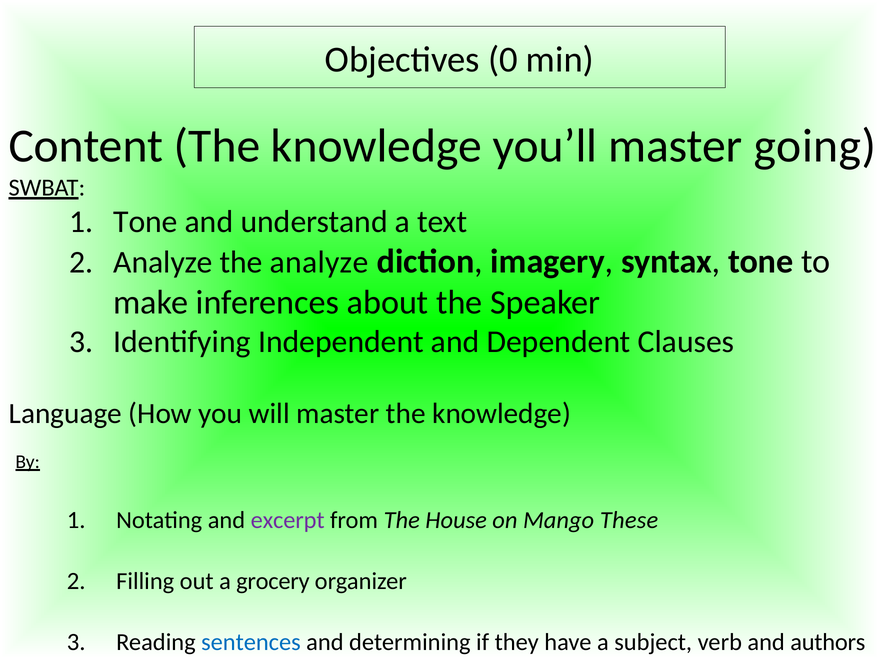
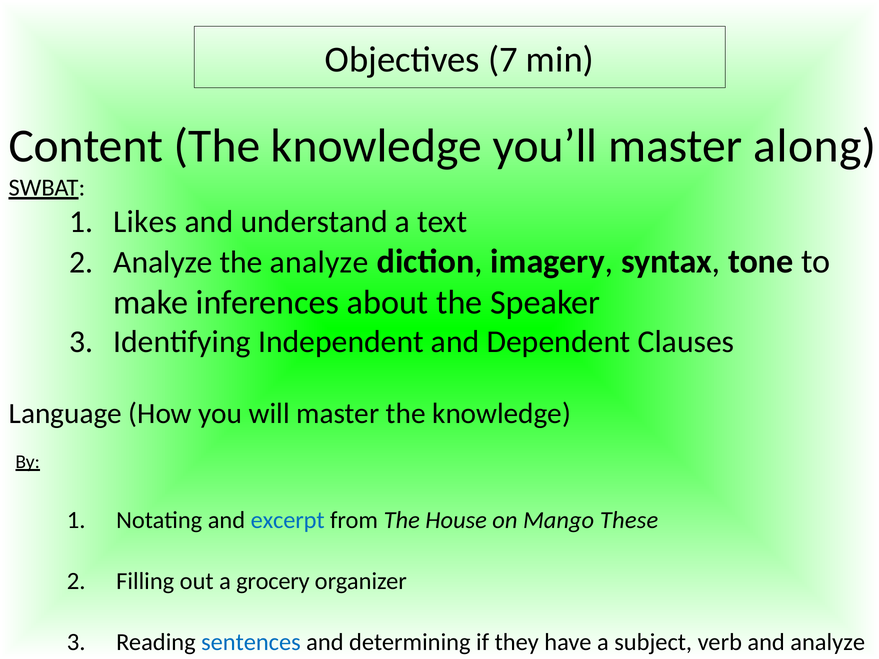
0: 0 -> 7
going: going -> along
Tone at (145, 222): Tone -> Likes
excerpt colour: purple -> blue
and authors: authors -> analyze
